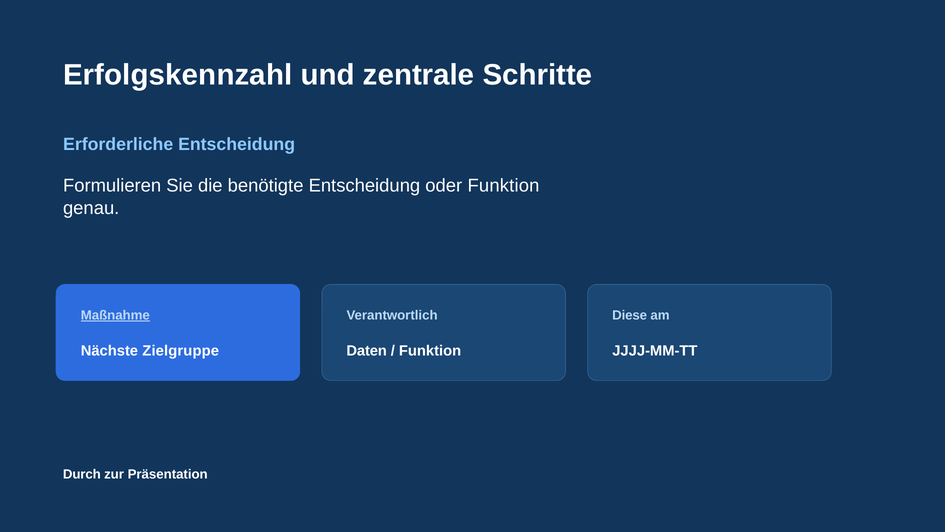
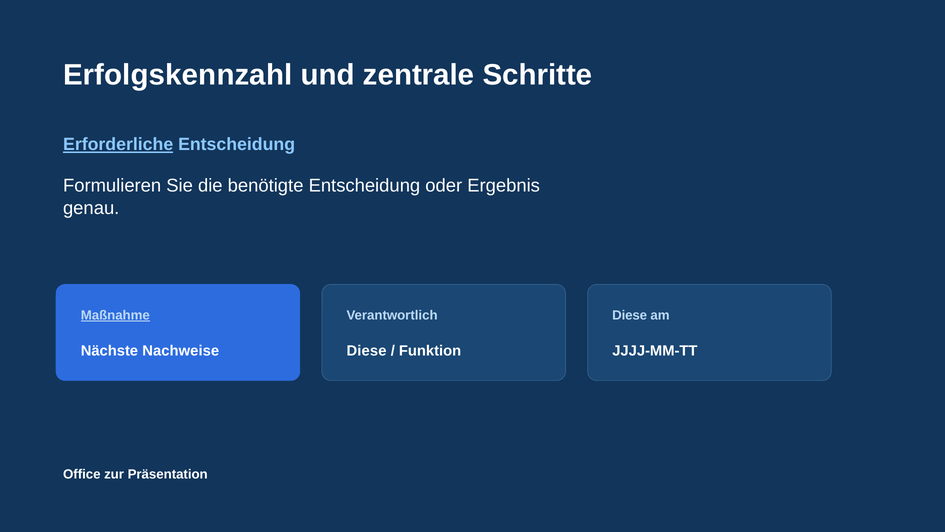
Erforderliche underline: none -> present
oder Funktion: Funktion -> Ergebnis
Zielgruppe: Zielgruppe -> Nachweise
Daten at (367, 351): Daten -> Diese
Durch: Durch -> Office
